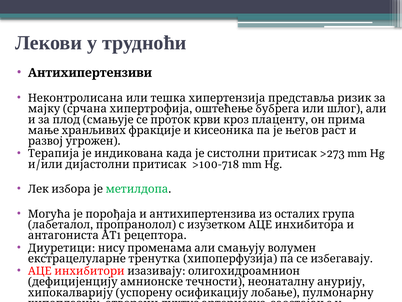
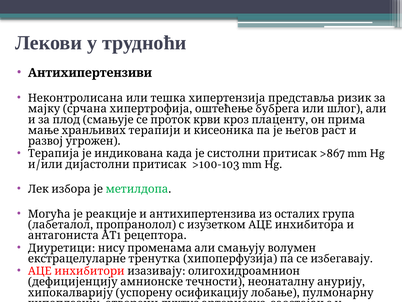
фракције: фракције -> терапији
>273: >273 -> >867
>100-718: >100-718 -> >100-103
порођаја: порођаја -> реакције
